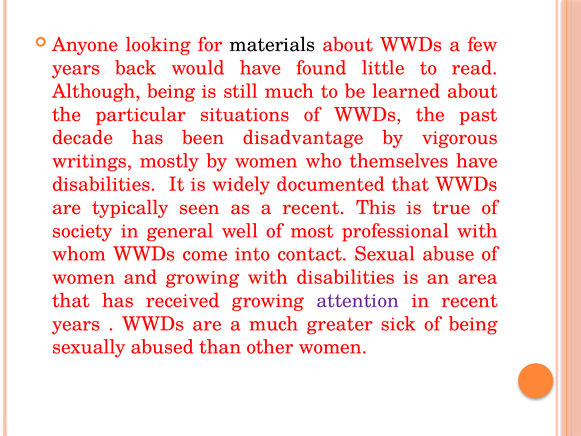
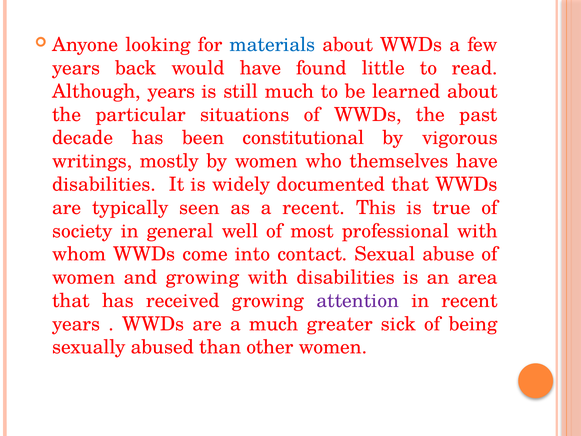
materials colour: black -> blue
Although being: being -> years
disadvantage: disadvantage -> constitutional
